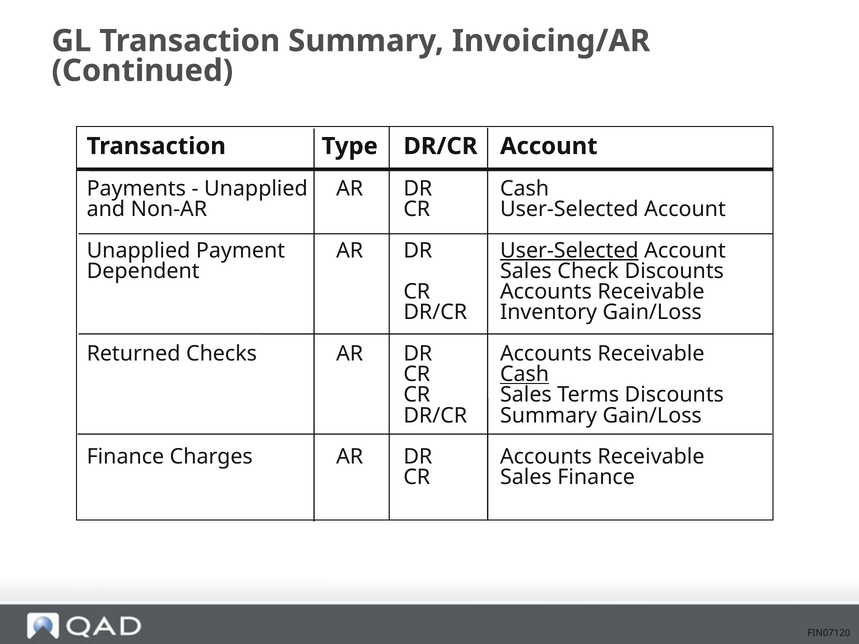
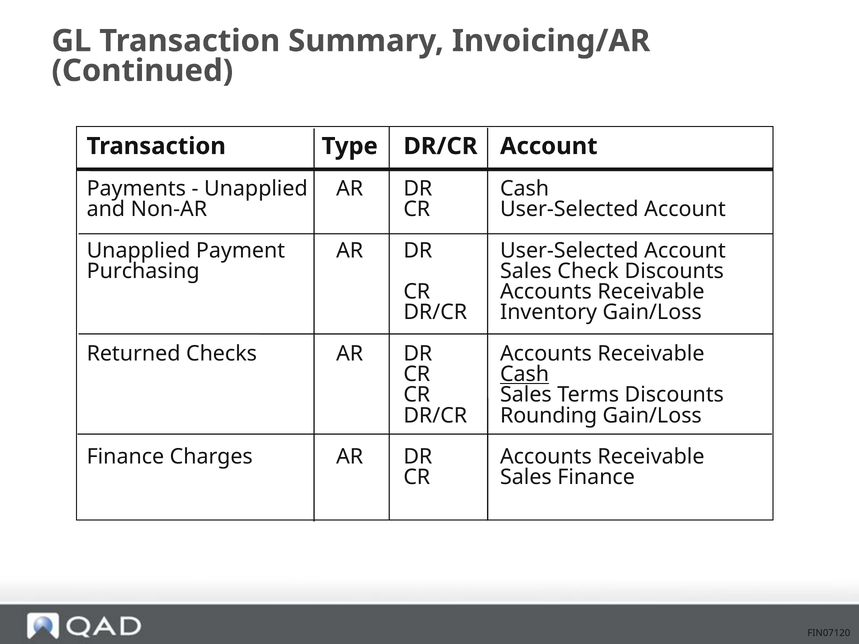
User-Selected at (569, 251) underline: present -> none
Dependent: Dependent -> Purchasing
DR/CR Summary: Summary -> Rounding
